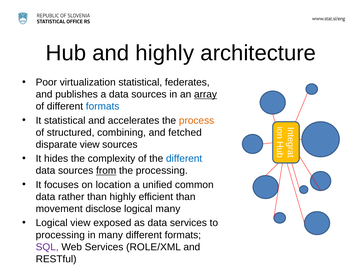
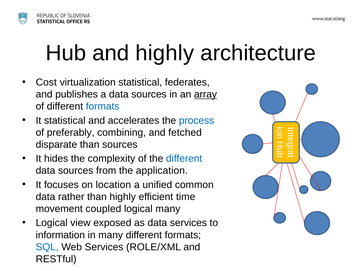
Poor: Poor -> Cost
process colour: orange -> blue
structured: structured -> preferably
disparate view: view -> than
from underline: present -> none
the processing: processing -> application
efficient than: than -> time
disclose: disclose -> coupled
processing at (60, 235): processing -> information
SQL colour: purple -> blue
